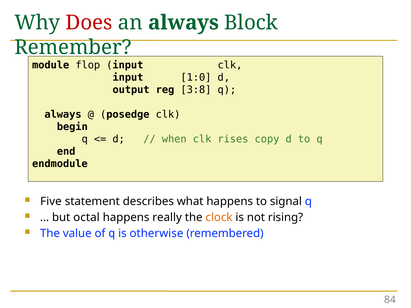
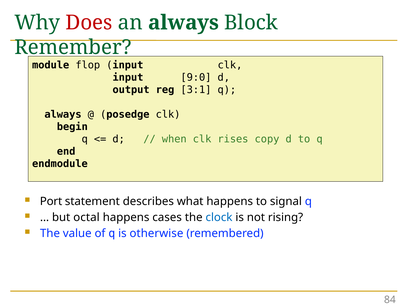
1:0: 1:0 -> 9:0
3:8: 3:8 -> 3:1
Five: Five -> Port
really: really -> cases
clock colour: orange -> blue
